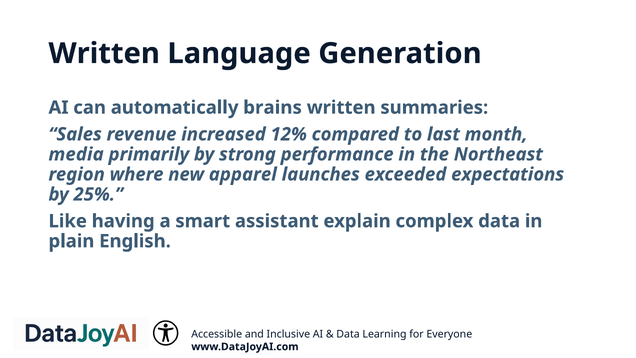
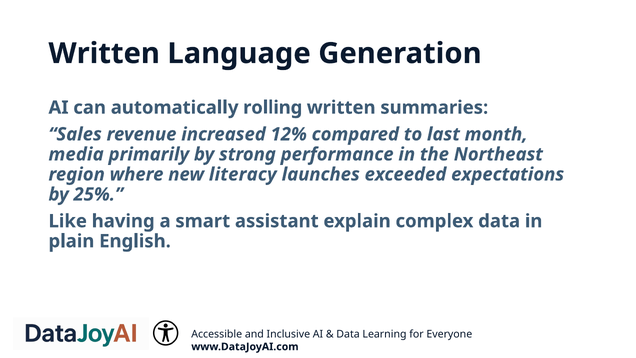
brains: brains -> rolling
apparel: apparel -> literacy
